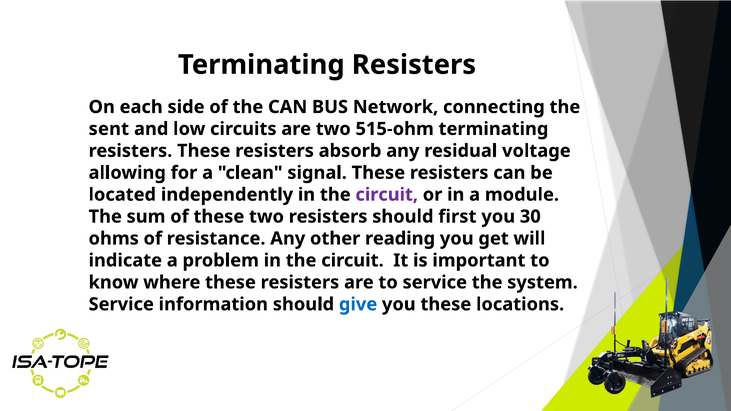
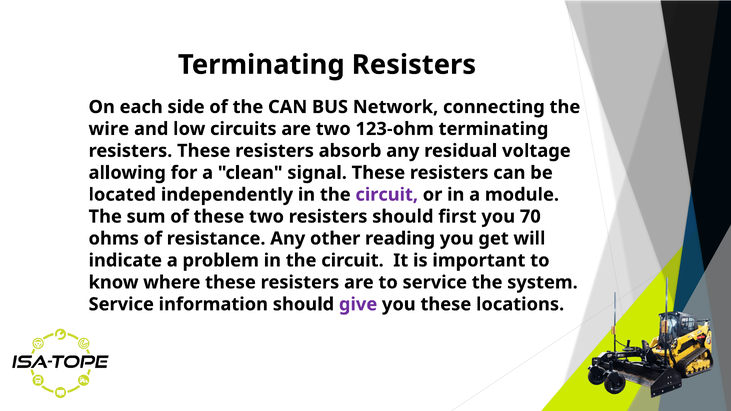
sent: sent -> wire
515-ohm: 515-ohm -> 123-ohm
30: 30 -> 70
give colour: blue -> purple
